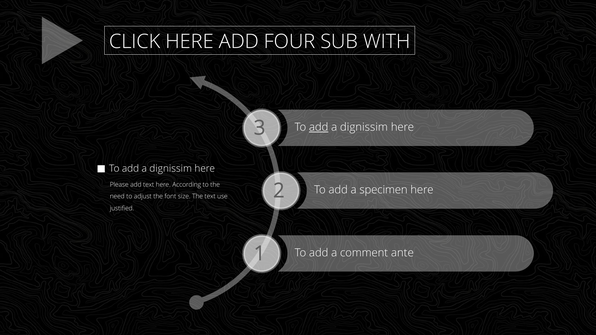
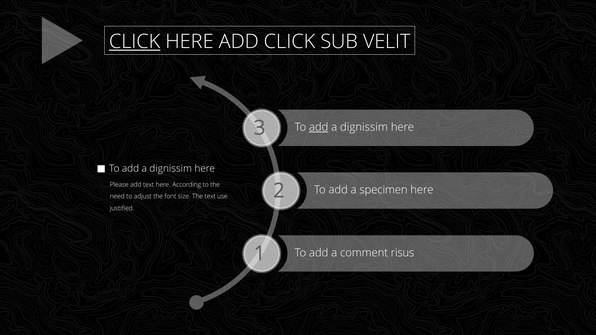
CLICK at (135, 42) underline: none -> present
ADD FOUR: FOUR -> CLICK
WITH: WITH -> VELIT
ante: ante -> risus
